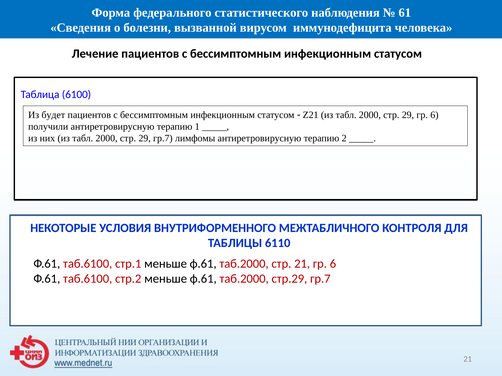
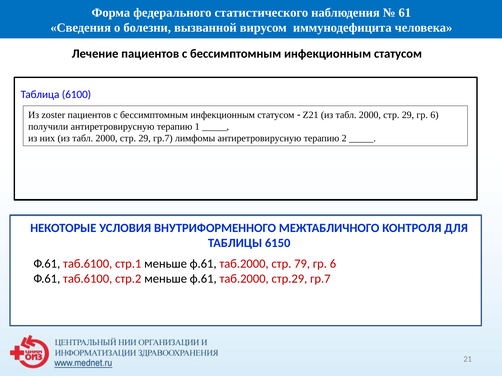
будет: будет -> zoster
6110: 6110 -> 6150
стр 21: 21 -> 79
